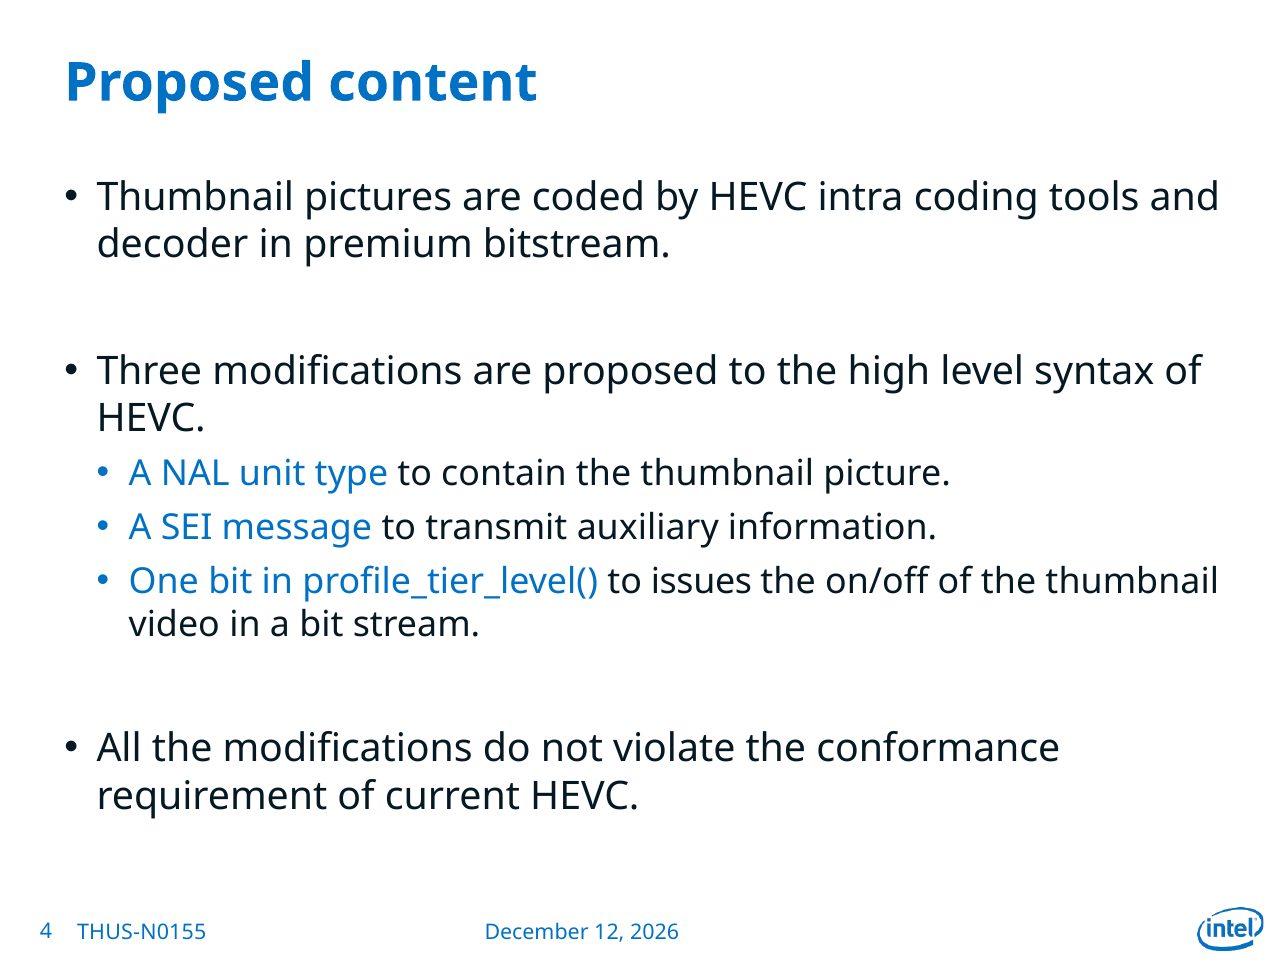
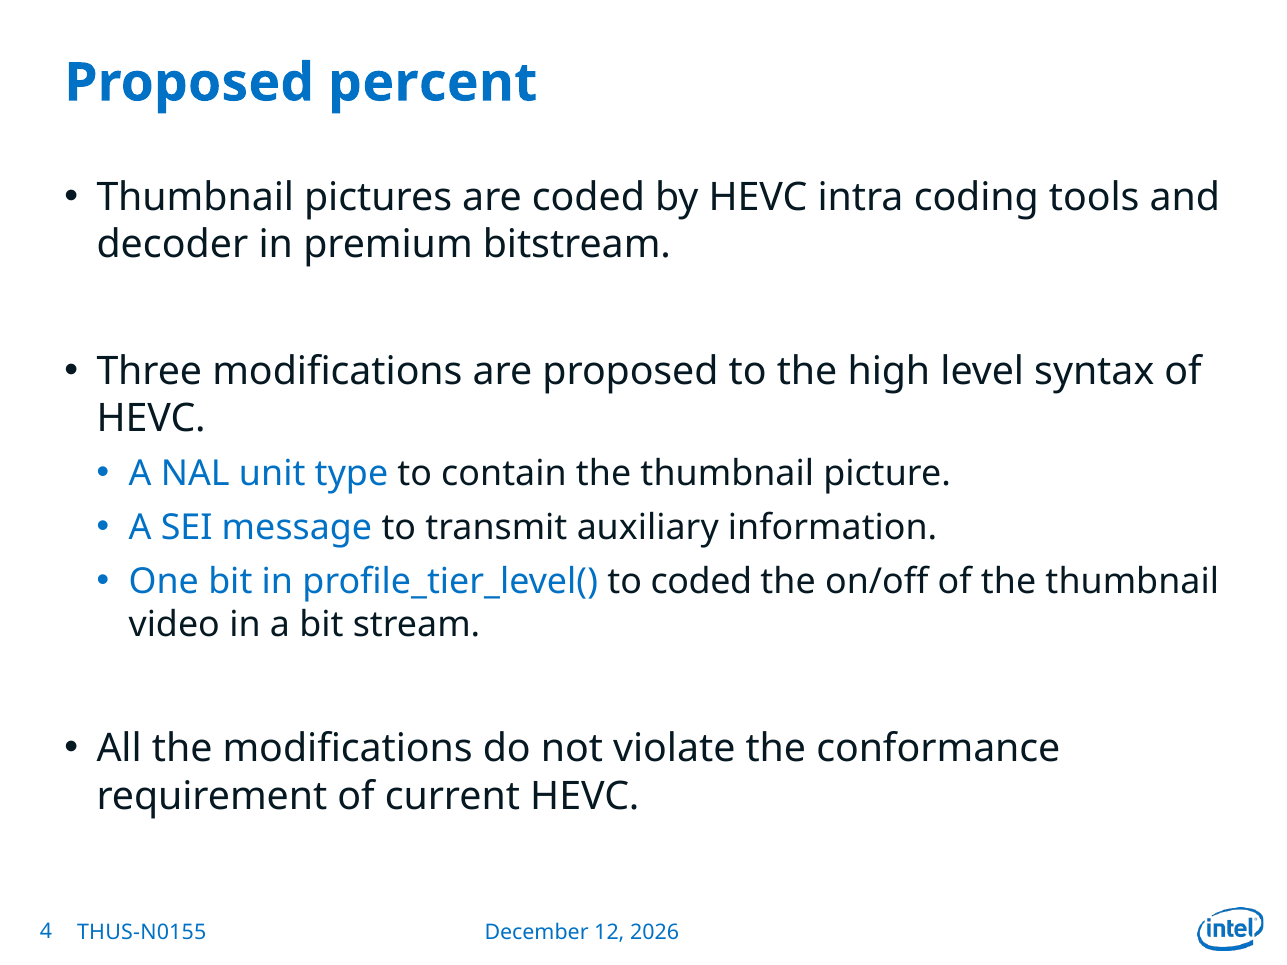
content: content -> percent
to issues: issues -> coded
